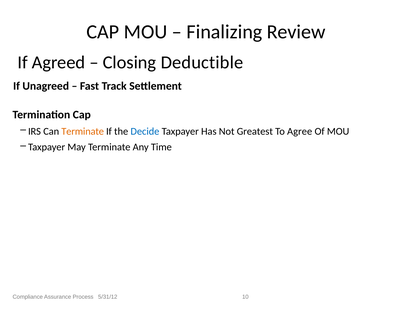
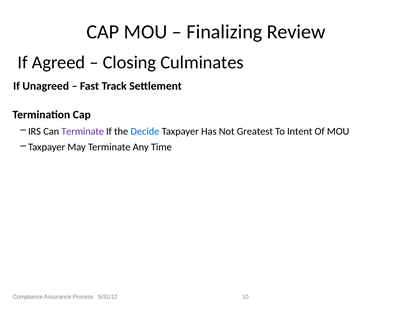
Deductible: Deductible -> Culminates
Terminate at (83, 131) colour: orange -> purple
Agree: Agree -> Intent
